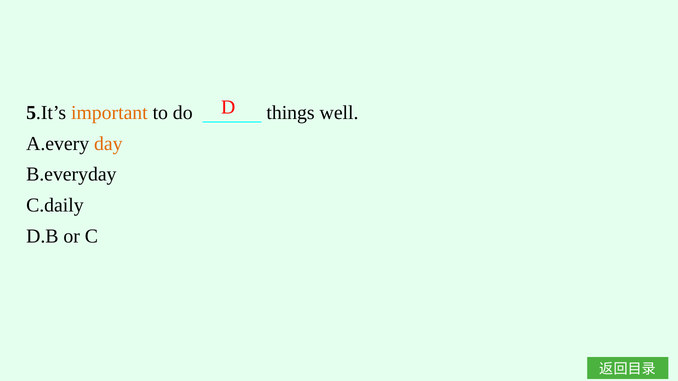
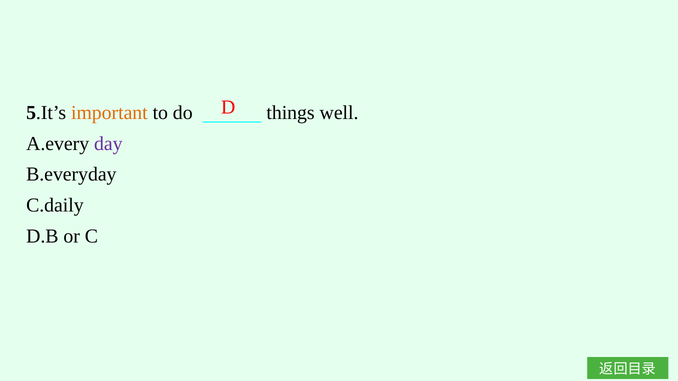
day colour: orange -> purple
